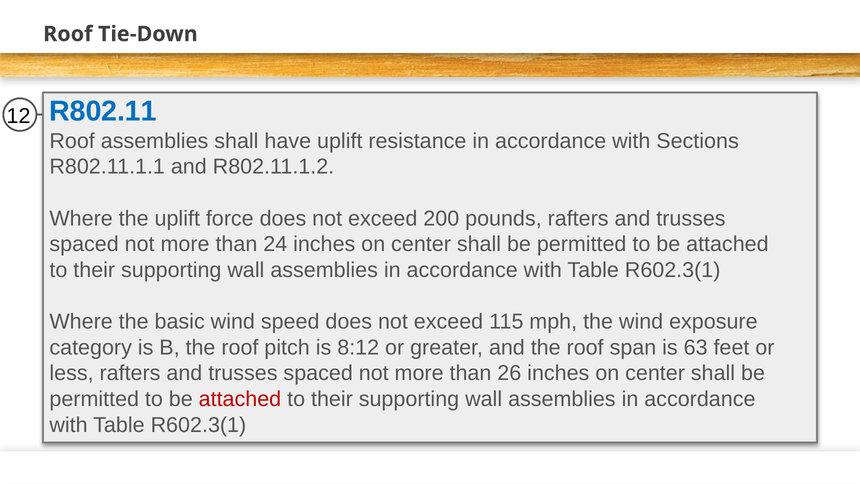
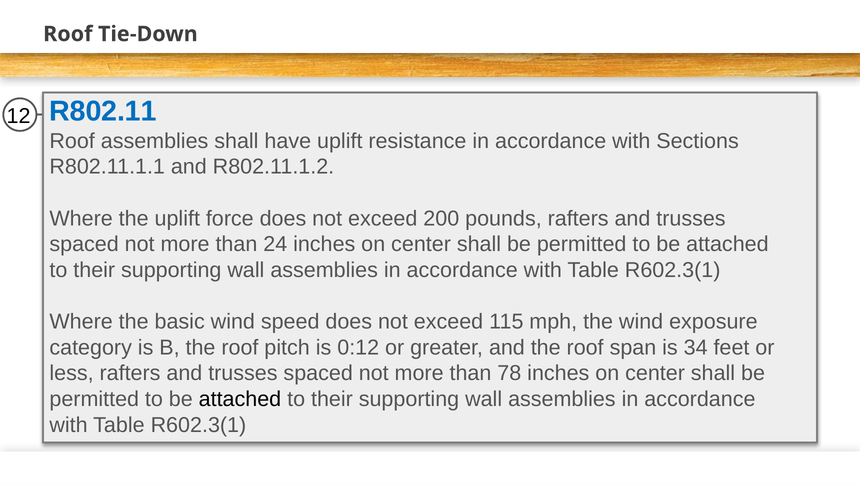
8:12: 8:12 -> 0:12
63: 63 -> 34
26: 26 -> 78
attached at (240, 399) colour: red -> black
